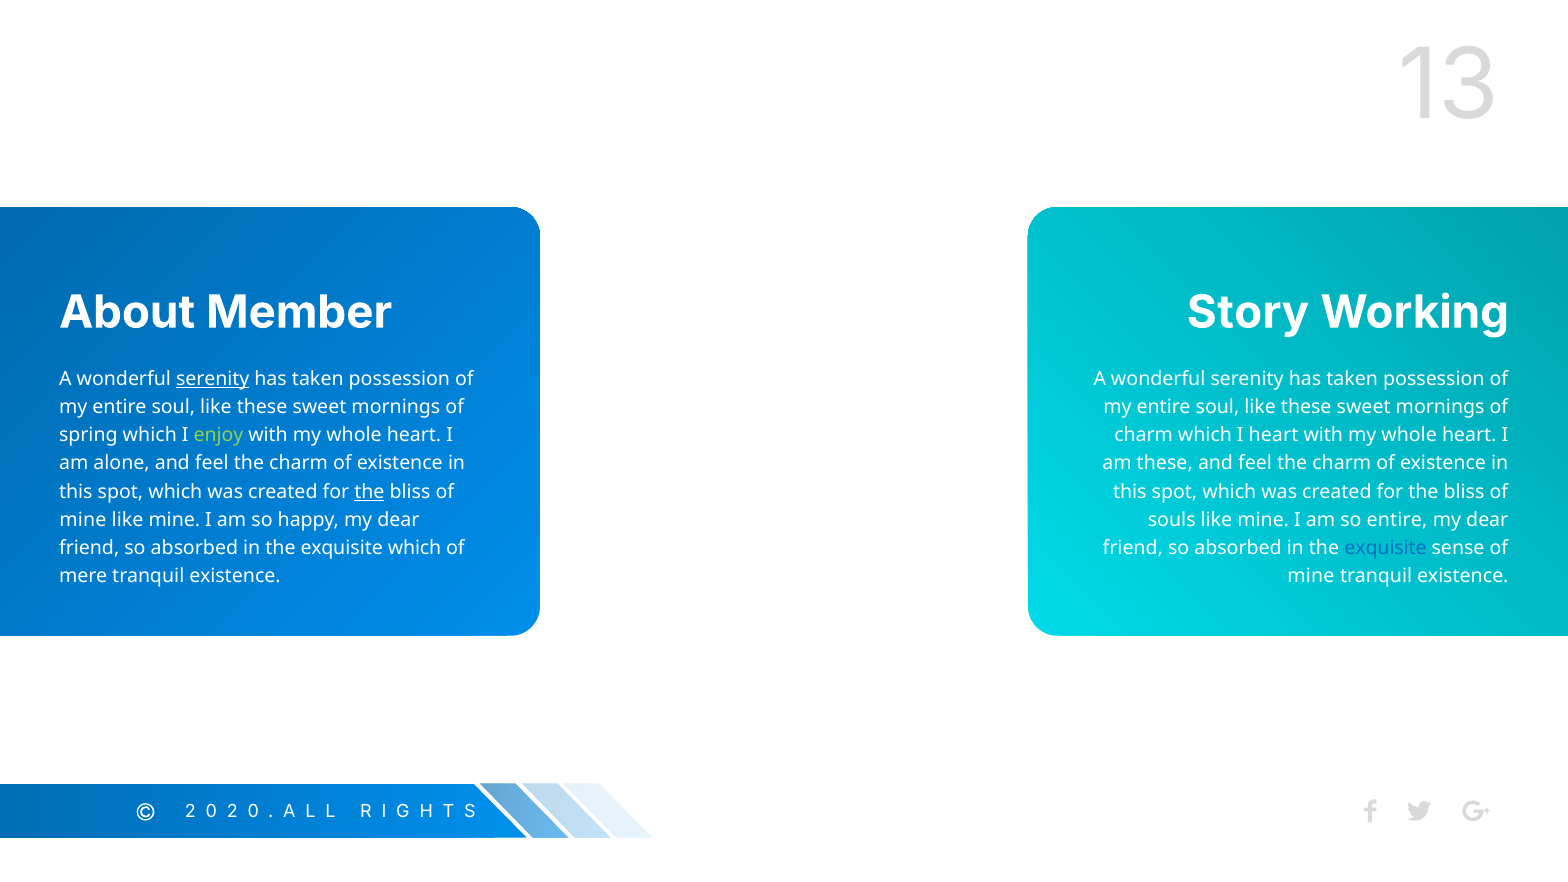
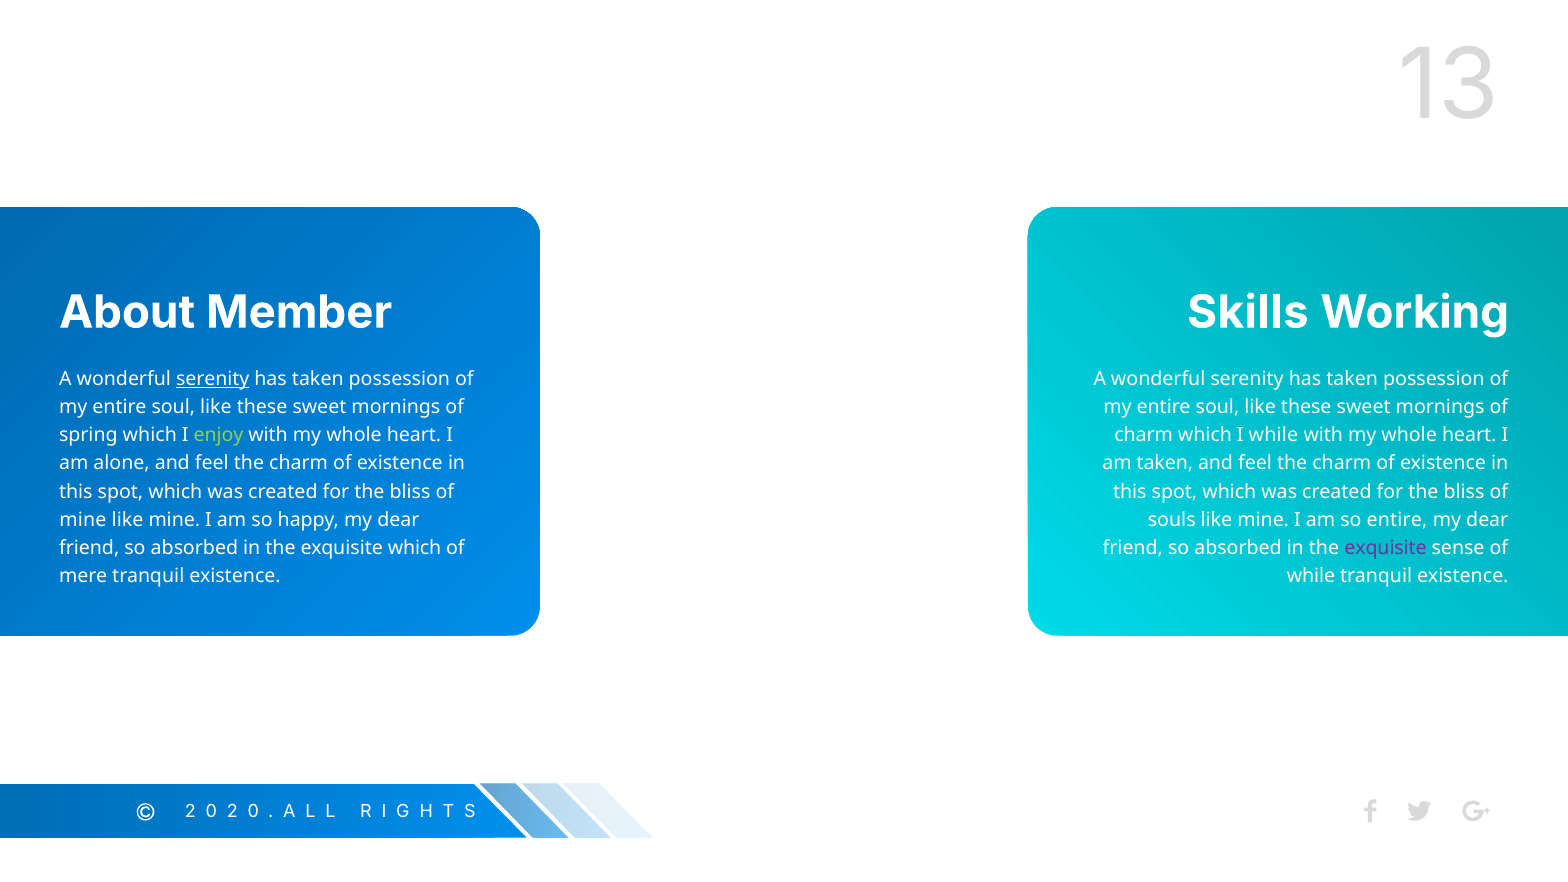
Story: Story -> Skills
I heart: heart -> while
am these: these -> taken
the at (369, 492) underline: present -> none
exquisite at (1386, 548) colour: blue -> purple
mine at (1311, 576): mine -> while
